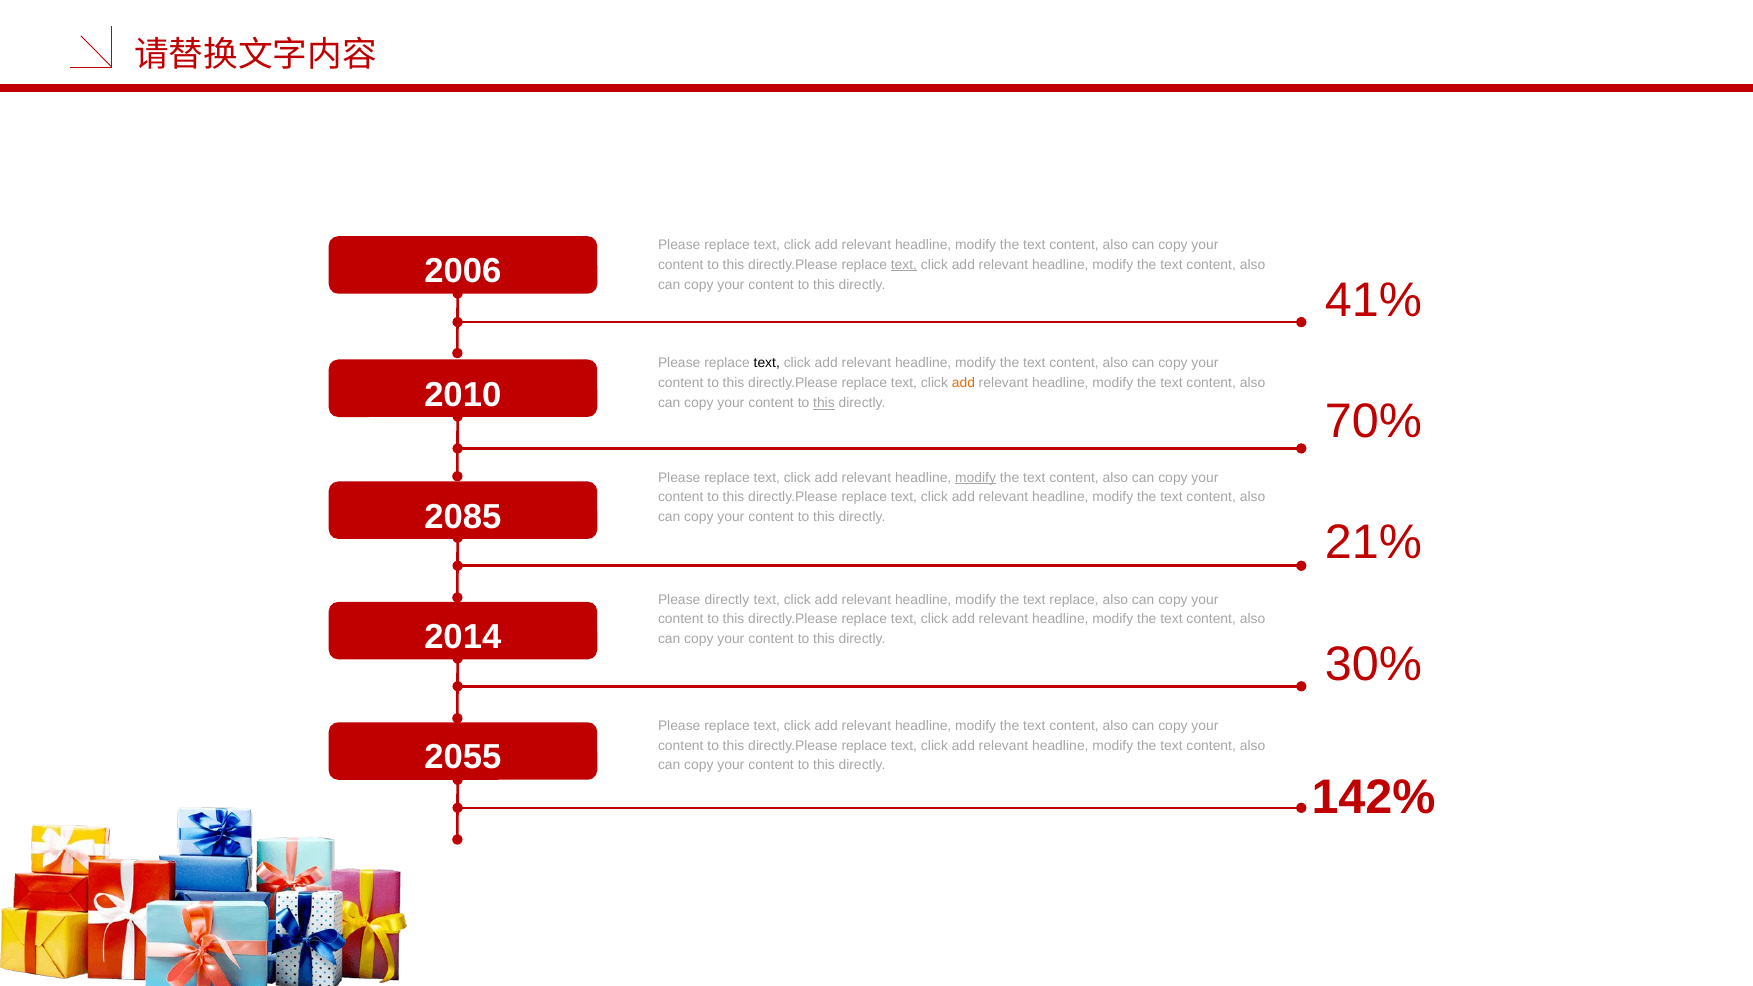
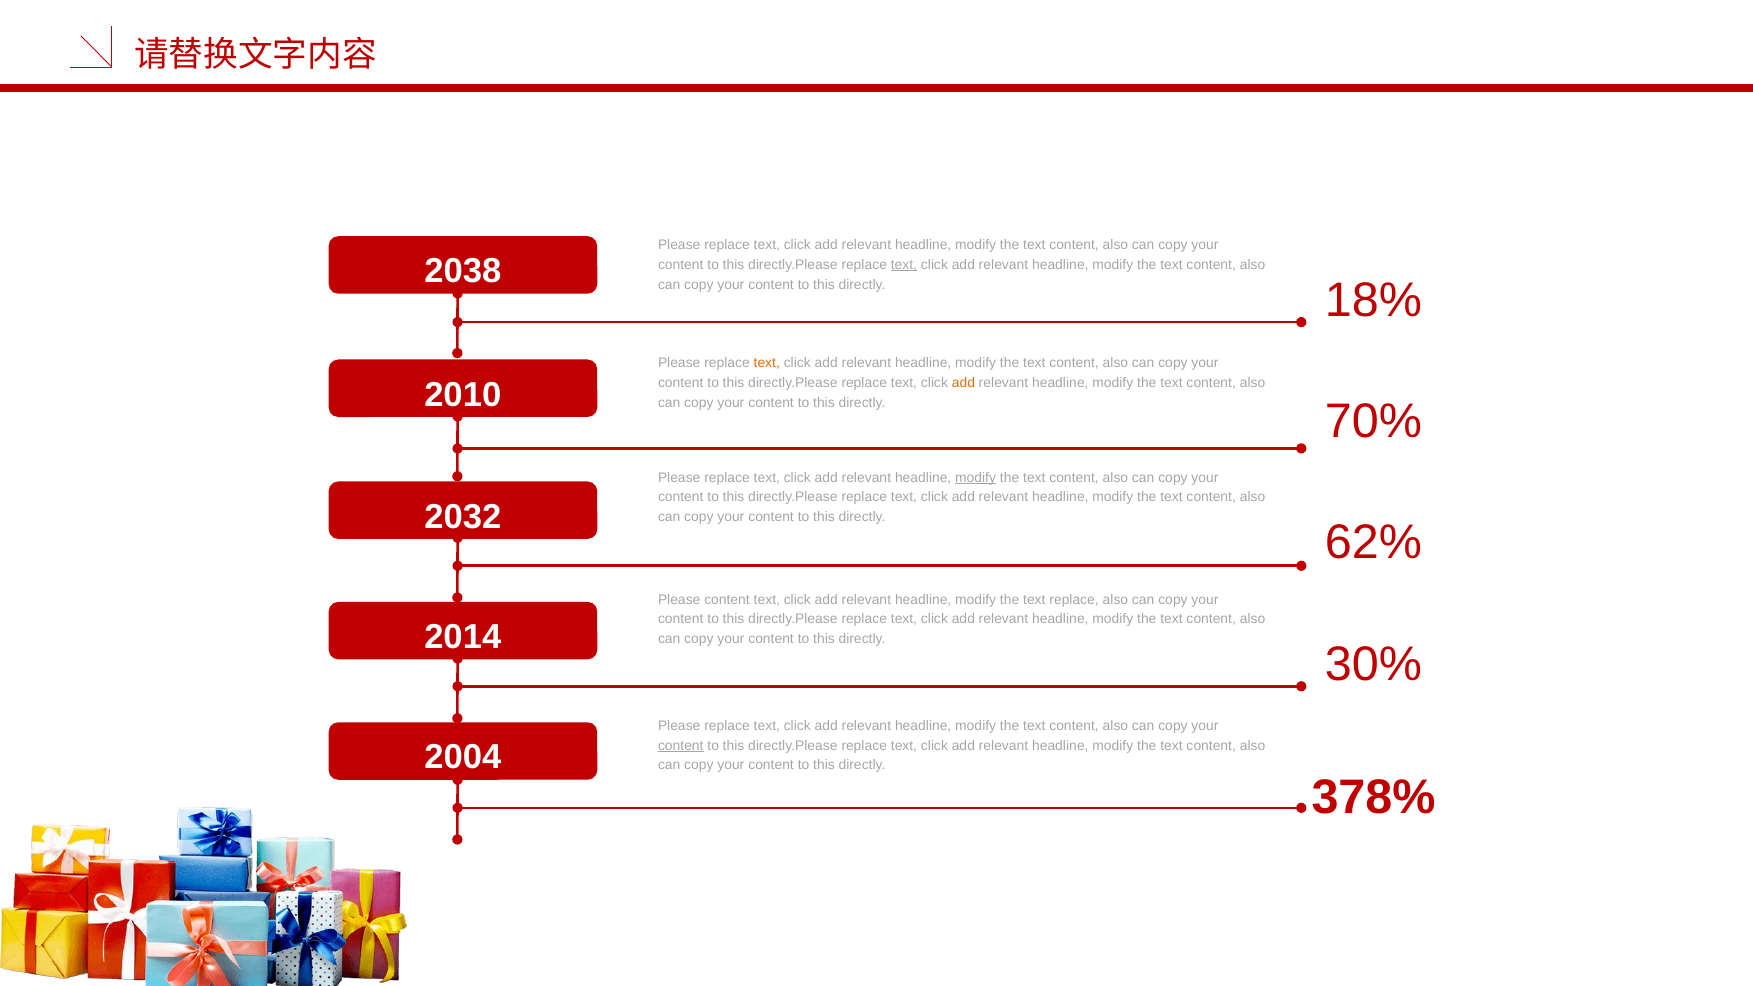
2006: 2006 -> 2038
41%: 41% -> 18%
text at (767, 363) colour: black -> orange
this at (824, 403) underline: present -> none
2085: 2085 -> 2032
21%: 21% -> 62%
Please directly: directly -> content
content at (681, 745) underline: none -> present
2055: 2055 -> 2004
142%: 142% -> 378%
